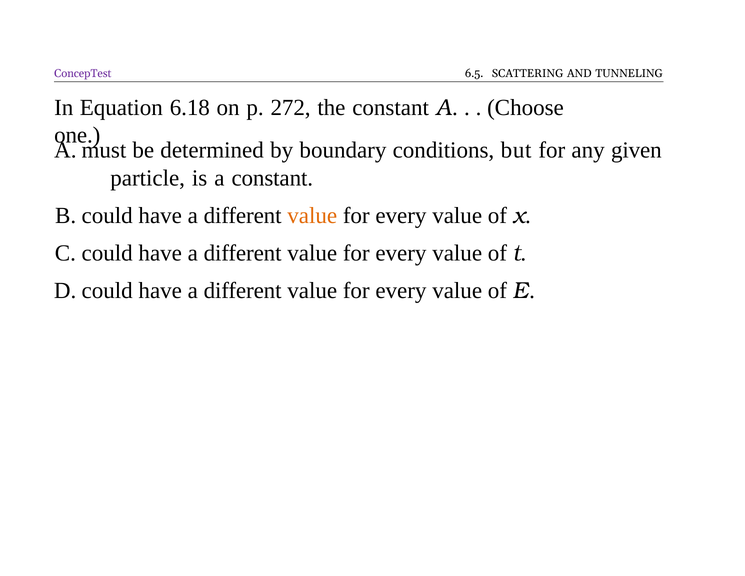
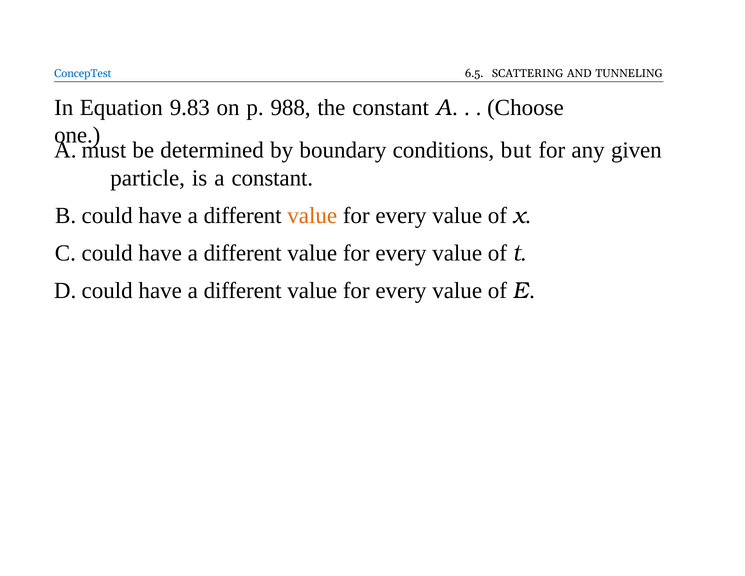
ConcepTest colour: purple -> blue
6.18: 6.18 -> 9.83
272: 272 -> 988
